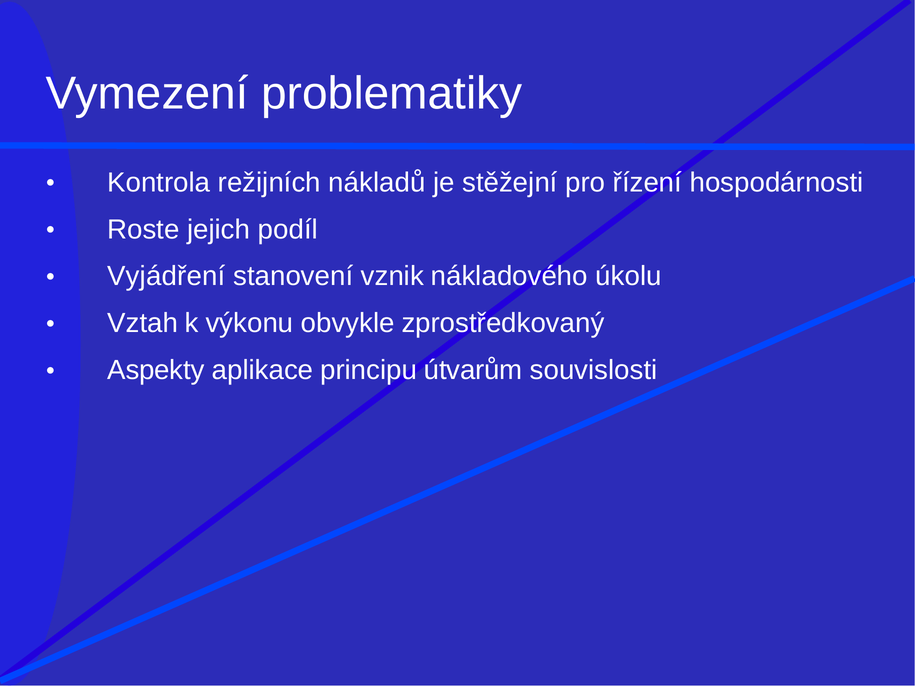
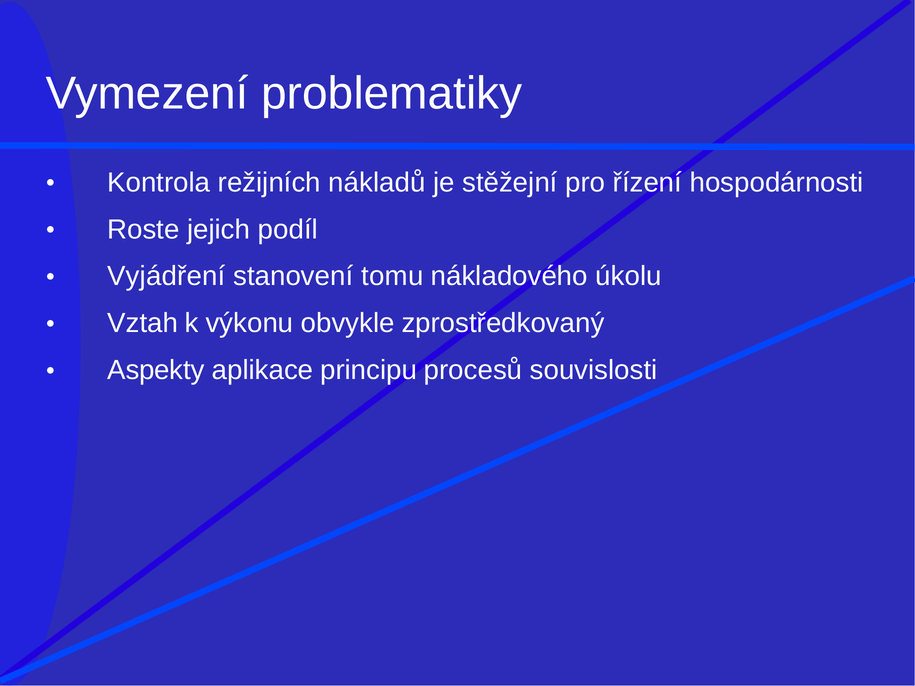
vznik: vznik -> tomu
útvarům: útvarům -> procesů
